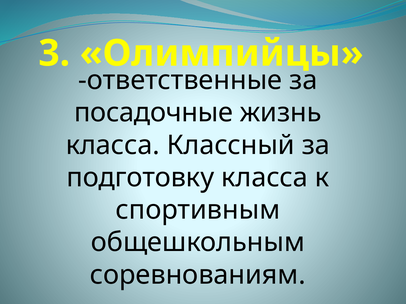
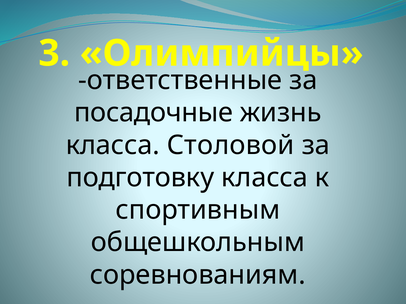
Классный: Классный -> Столовой
